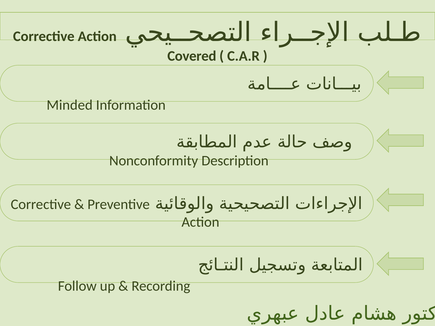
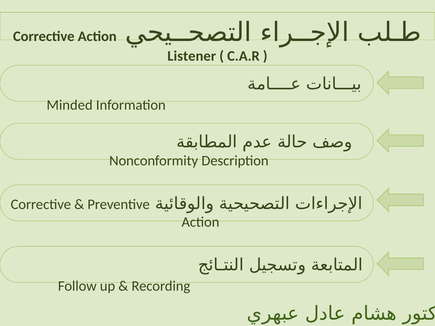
Covered: Covered -> Listener
